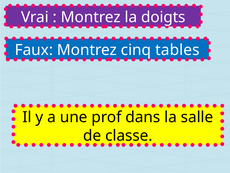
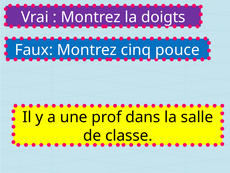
tables: tables -> pouce
